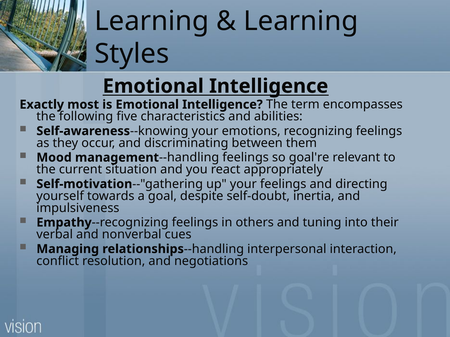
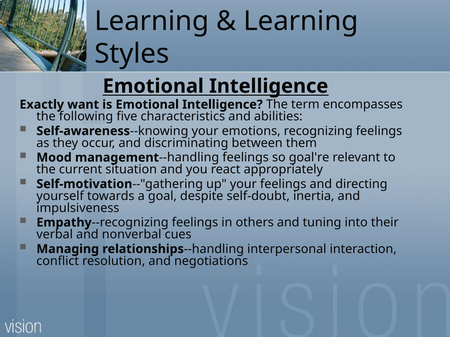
most: most -> want
